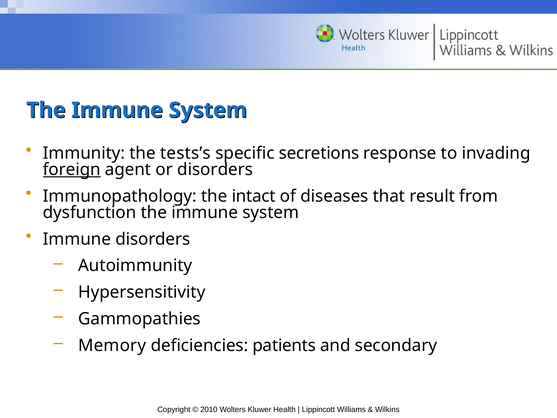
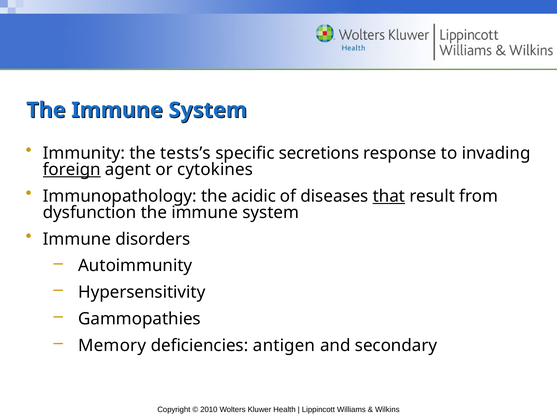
or disorders: disorders -> cytokines
intact: intact -> acidic
that underline: none -> present
patients: patients -> antigen
